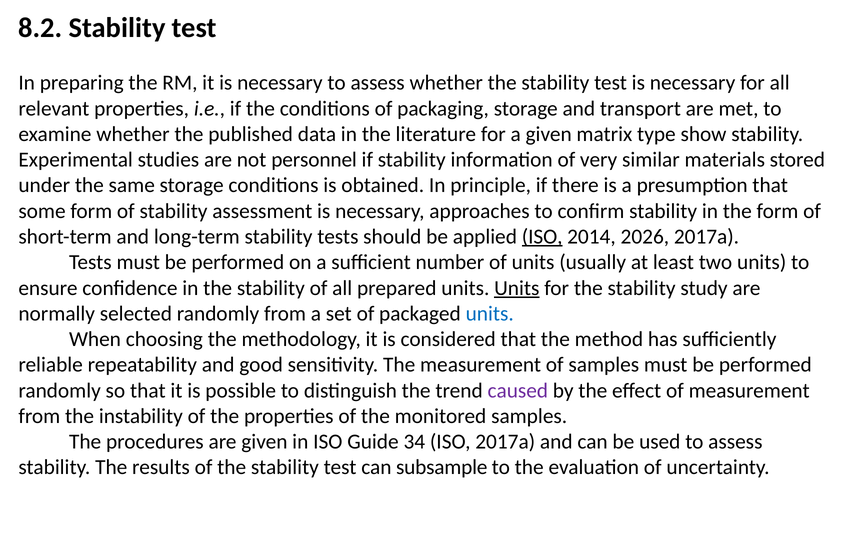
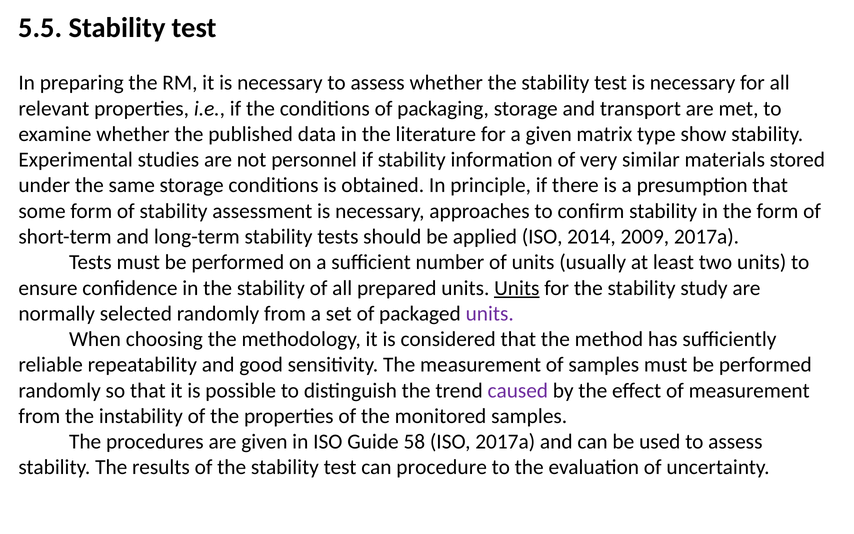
8.2: 8.2 -> 5.5
ISO at (542, 237) underline: present -> none
2026: 2026 -> 2009
units at (490, 313) colour: blue -> purple
34: 34 -> 58
subsample: subsample -> procedure
